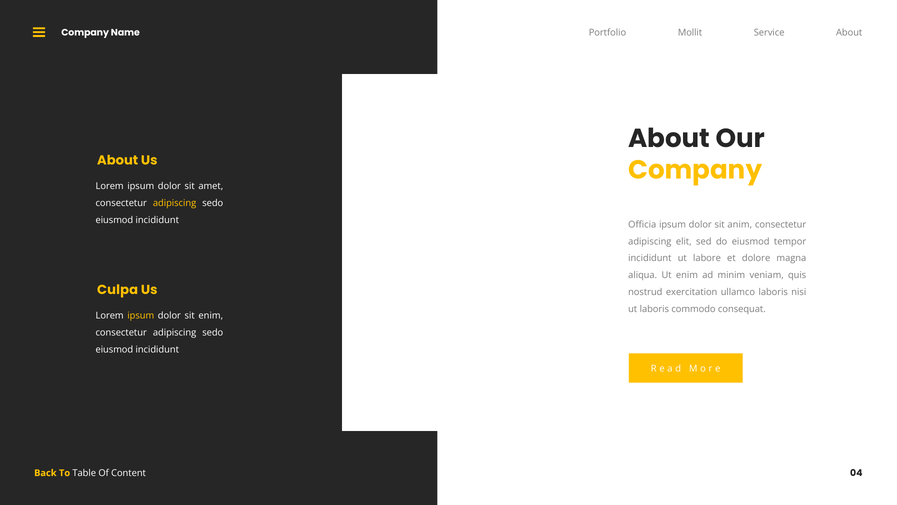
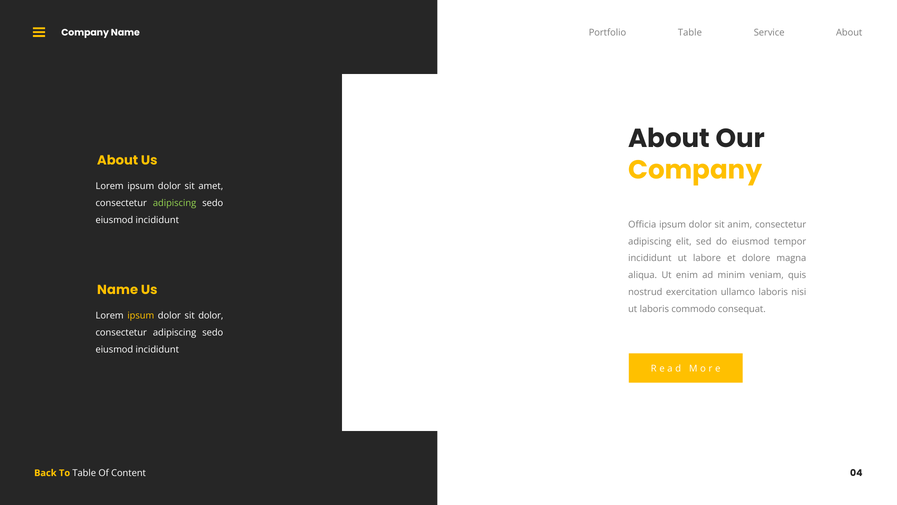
Mollit at (690, 33): Mollit -> Table
adipiscing at (175, 203) colour: yellow -> light green
Culpa at (118, 290): Culpa -> Name
sit enim: enim -> dolor
